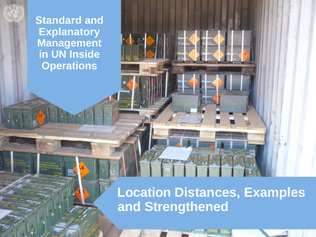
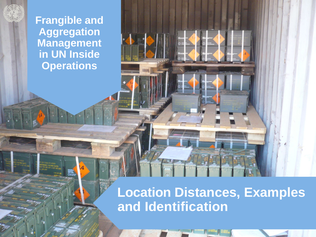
Standard: Standard -> Frangible
Explanatory: Explanatory -> Aggregation
Strengthened: Strengthened -> Identification
